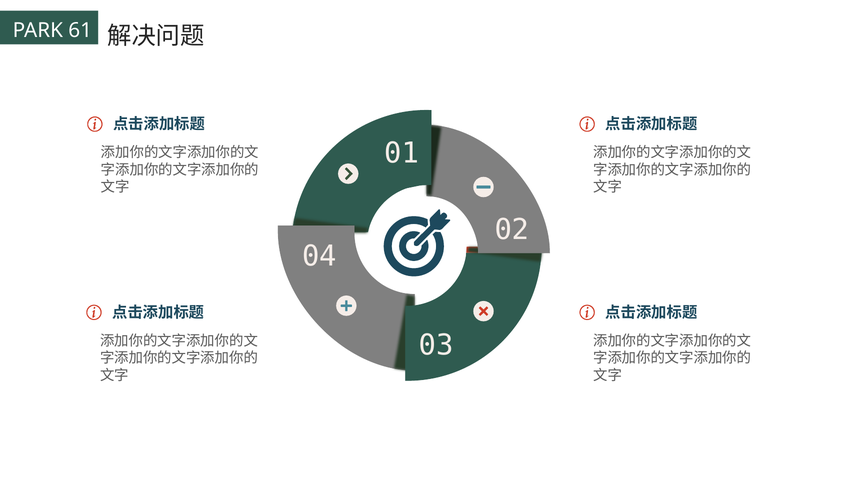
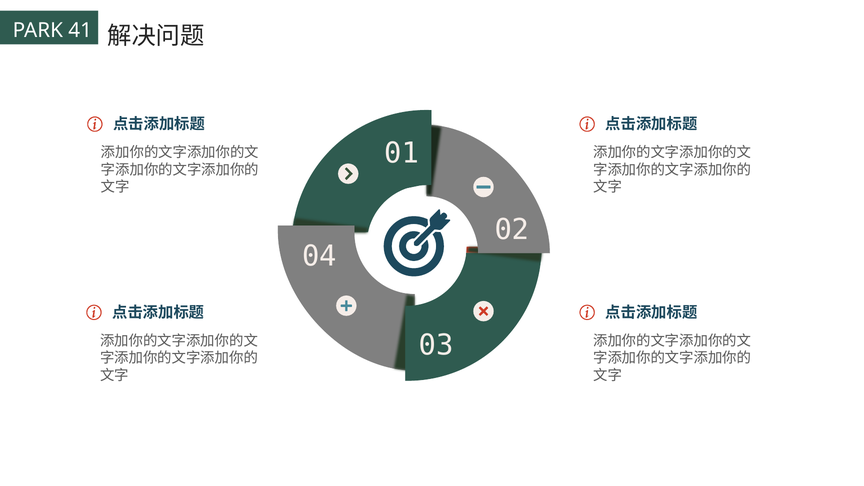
61: 61 -> 41
